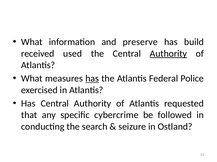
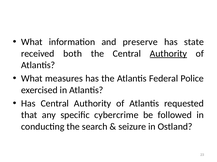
build: build -> state
used: used -> both
has at (92, 79) underline: present -> none
